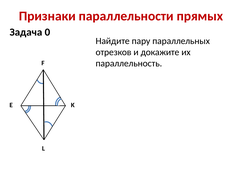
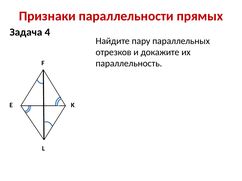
0: 0 -> 4
